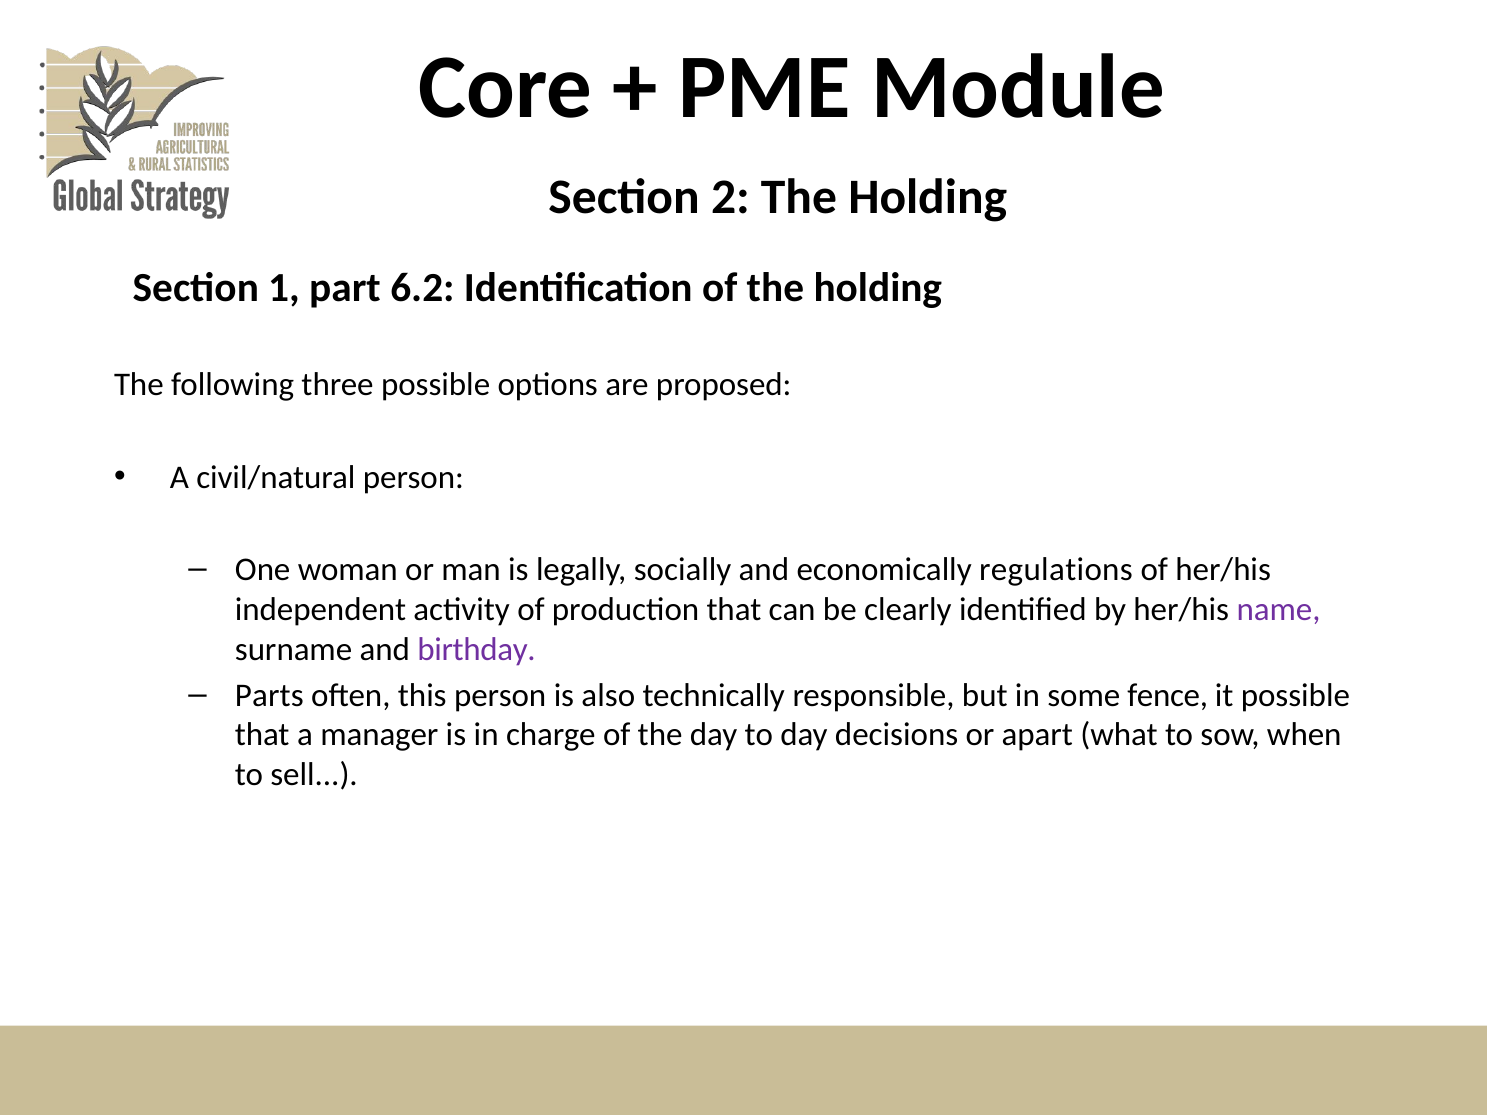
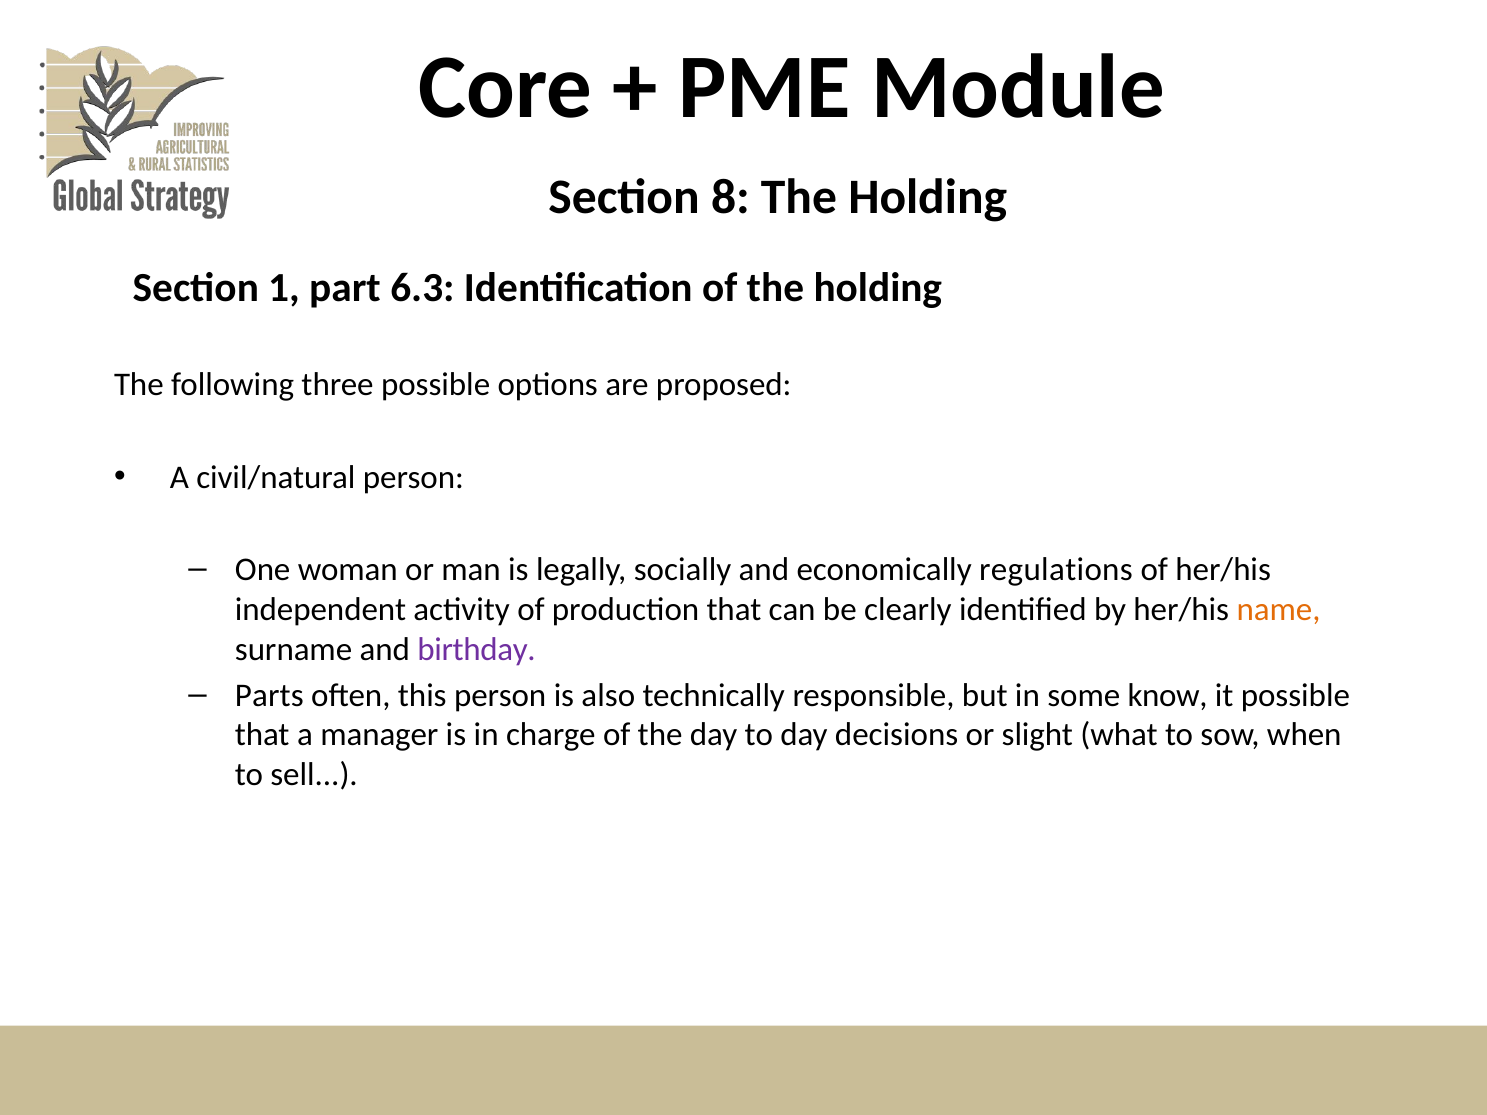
2: 2 -> 8
6.2: 6.2 -> 6.3
name colour: purple -> orange
fence: fence -> know
apart: apart -> slight
